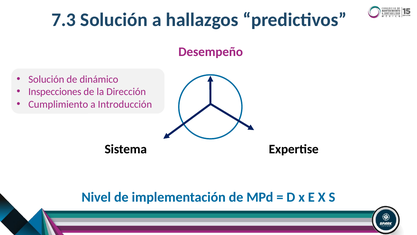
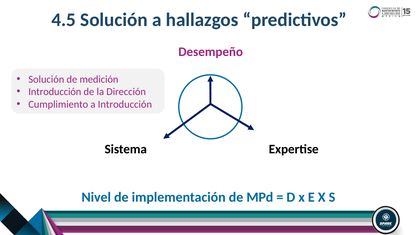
7.3: 7.3 -> 4.5
dinámico: dinámico -> medición
Inspecciones at (55, 92): Inspecciones -> Introducción
